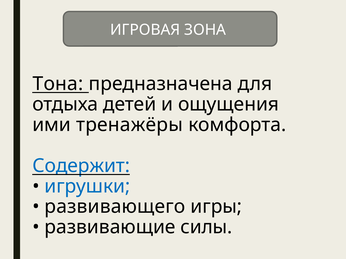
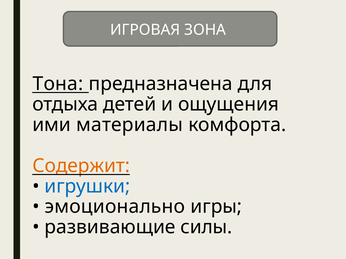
тренажёры: тренажёры -> материалы
Содержит colour: blue -> orange
развивающего: развивающего -> эмоционально
